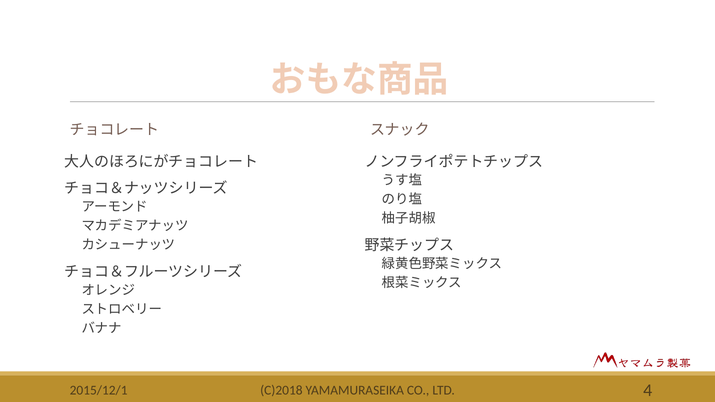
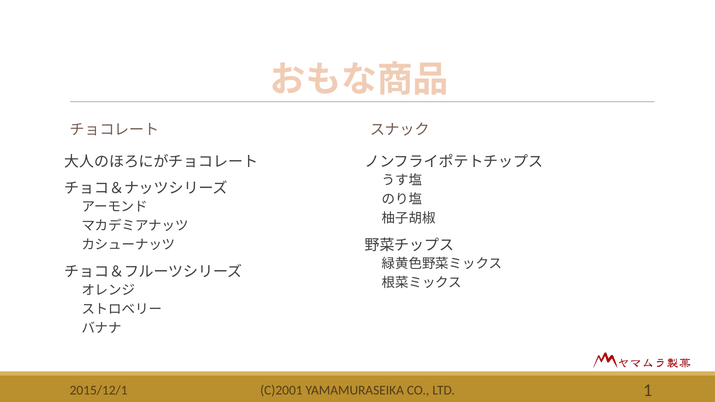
C)2018: C)2018 -> C)2001
4: 4 -> 1
